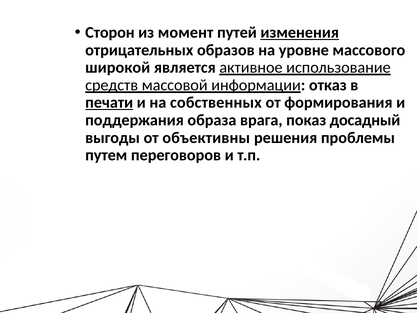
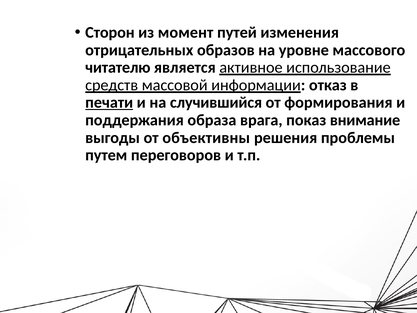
изменения underline: present -> none
широкой: широкой -> читателю
собственных: собственных -> случившийся
досадный: досадный -> внимание
